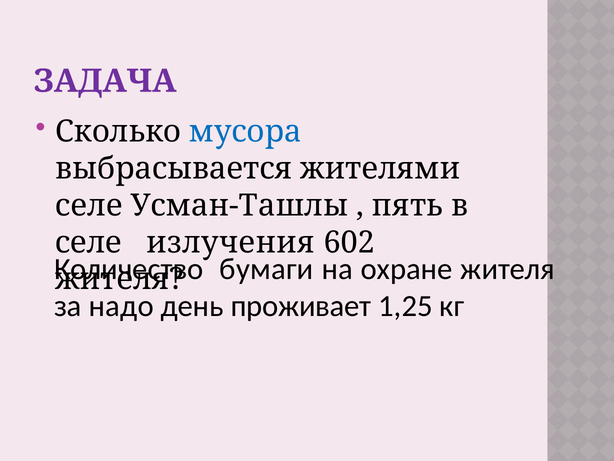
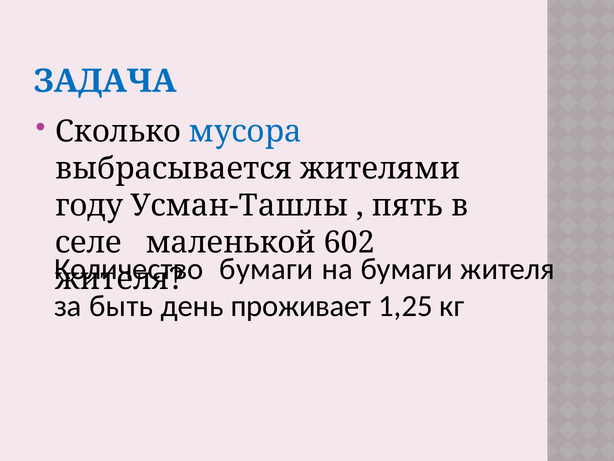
ЗАДАЧА colour: purple -> blue
селе at (89, 205): селе -> году
излучения: излучения -> маленькой
на охране: охране -> бумаги
надо: надо -> быть
